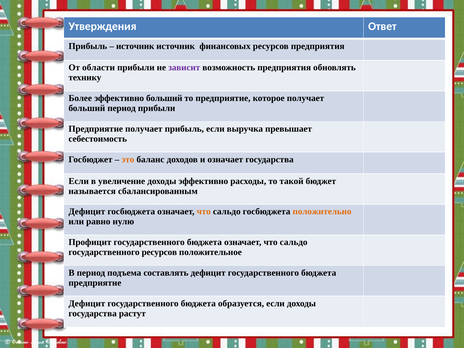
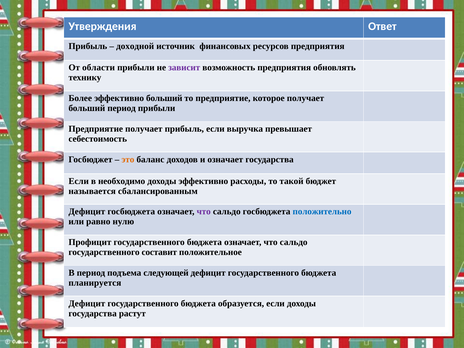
источник at (135, 46): источник -> доходной
увеличение: увеличение -> необходимо
что at (204, 212) colour: orange -> purple
положительно colour: orange -> blue
государственного ресурсов: ресурсов -> составит
составлять: составлять -> следующей
предприятие at (95, 283): предприятие -> планируется
